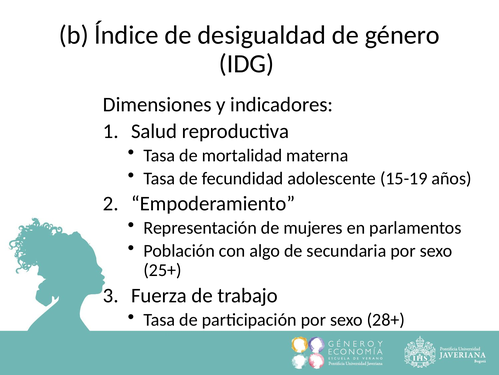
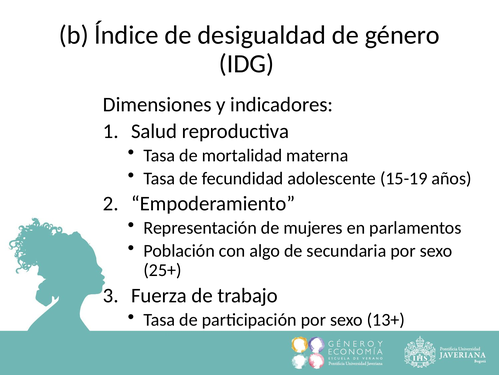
28+: 28+ -> 13+
